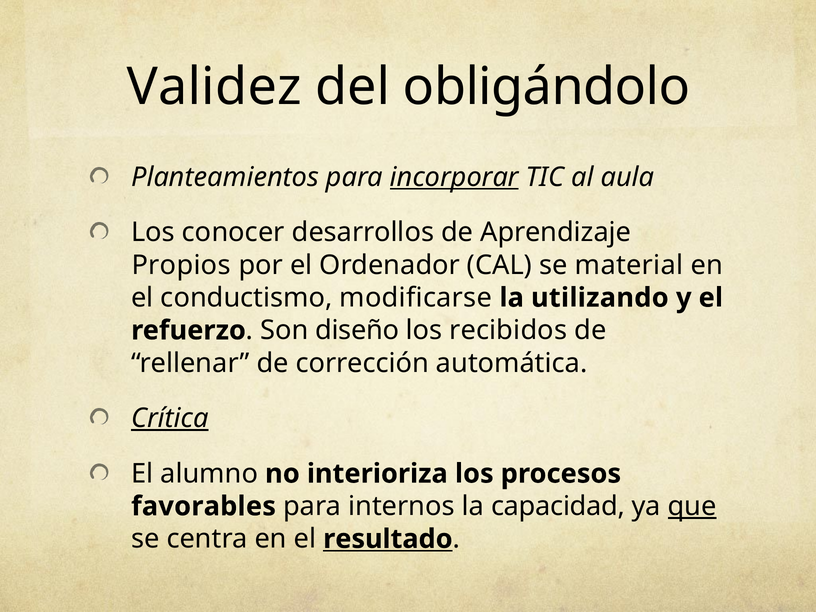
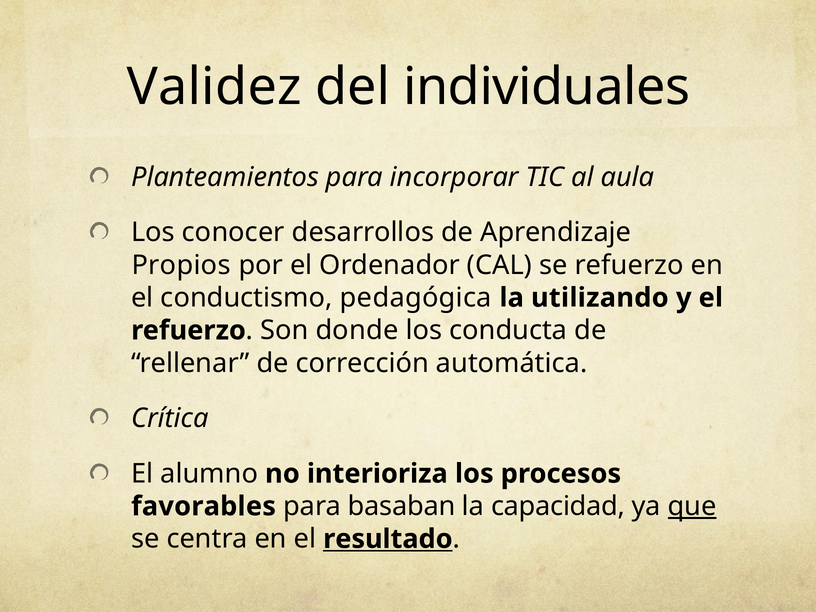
obligándolo: obligándolo -> individuales
incorporar underline: present -> none
se material: material -> refuerzo
modificarse: modificarse -> pedagógica
diseño: diseño -> donde
recibidos: recibidos -> conducta
Crítica underline: present -> none
internos: internos -> basaban
